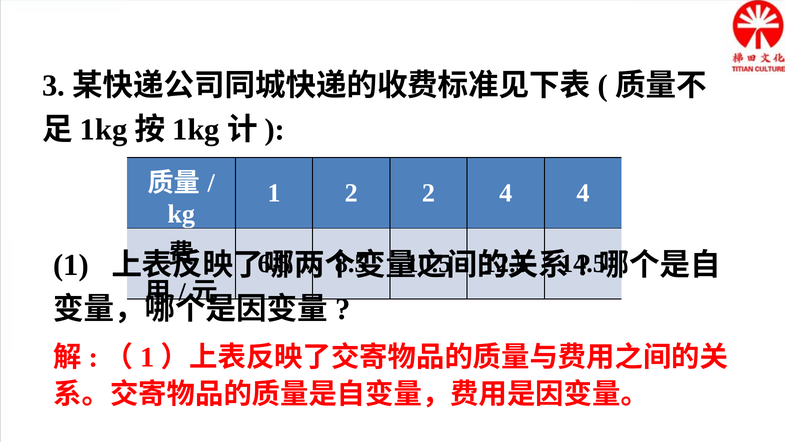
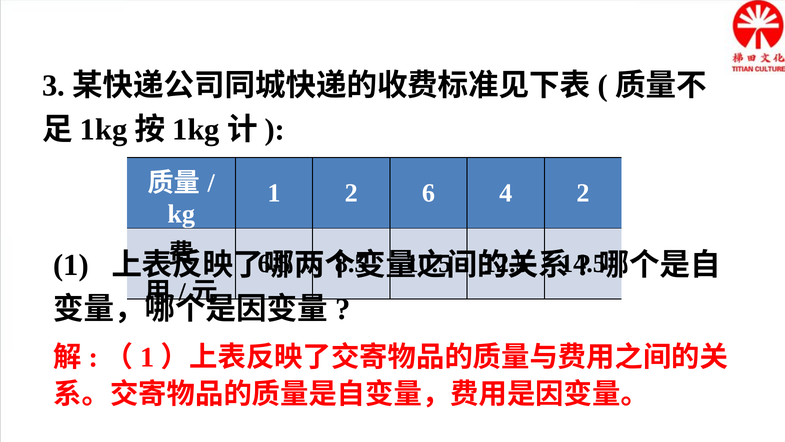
2 2: 2 -> 6
4 4: 4 -> 2
